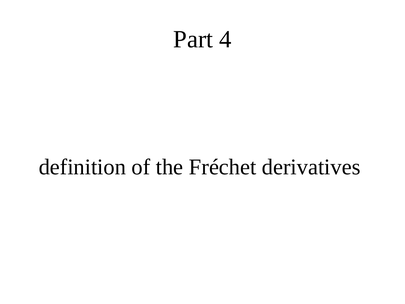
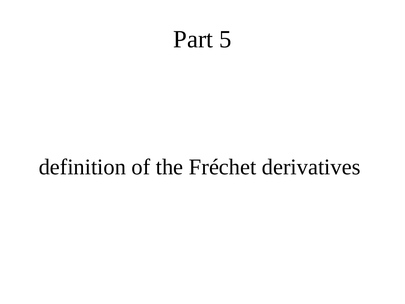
4: 4 -> 5
